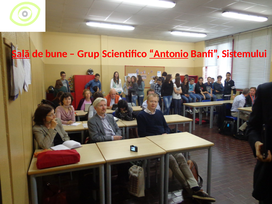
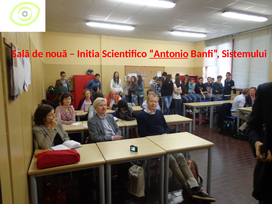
Sală underline: present -> none
bune: bune -> nouă
Grup: Grup -> Initia
